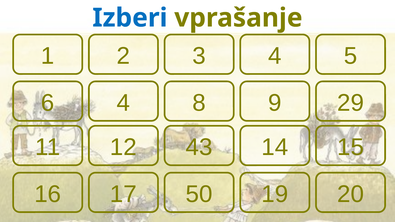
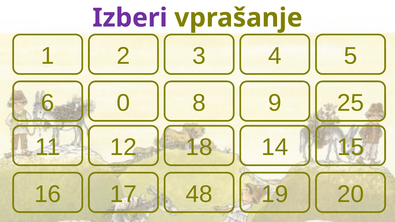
Izberi colour: blue -> purple
6 4: 4 -> 0
29: 29 -> 25
43: 43 -> 18
50: 50 -> 48
